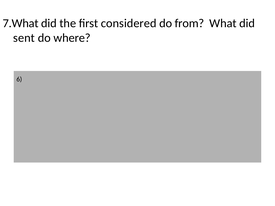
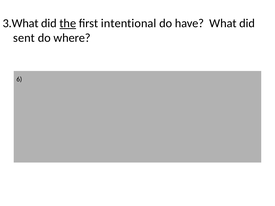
7.What: 7.What -> 3.What
the underline: none -> present
considered: considered -> intentional
from: from -> have
